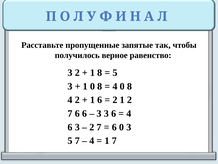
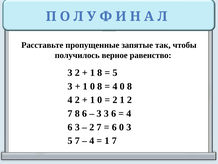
6 at (100, 100): 6 -> 0
7 6: 6 -> 8
